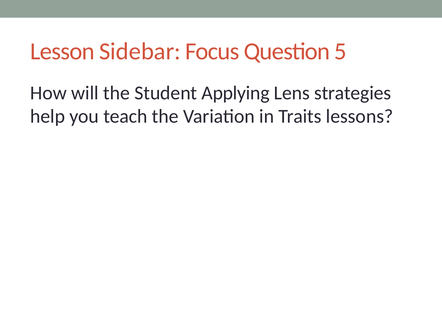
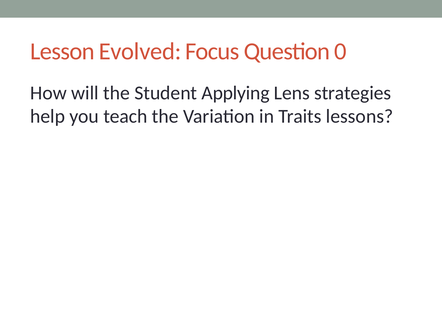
Sidebar: Sidebar -> Evolved
5: 5 -> 0
